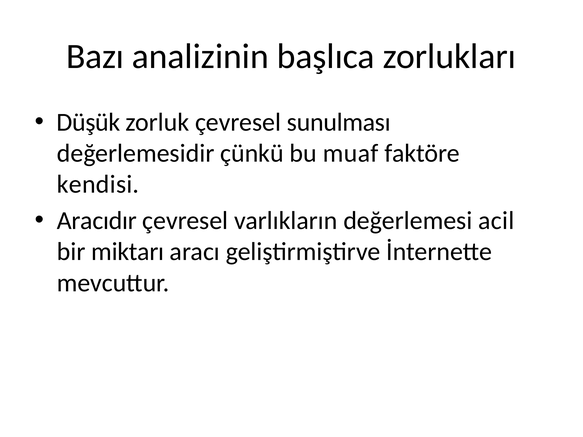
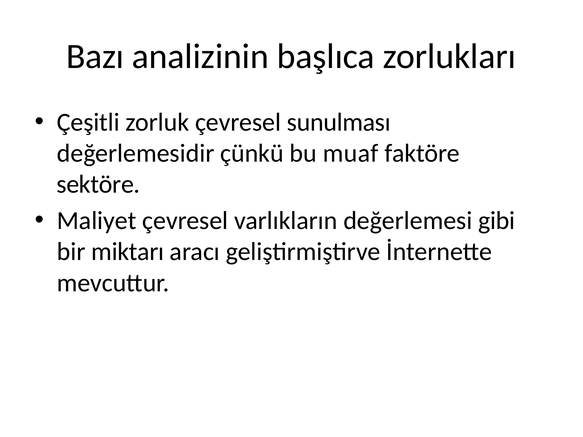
Düşük: Düşük -> Çeşitli
kendisi: kendisi -> sektöre
Aracıdır: Aracıdır -> Maliyet
acil: acil -> gibi
